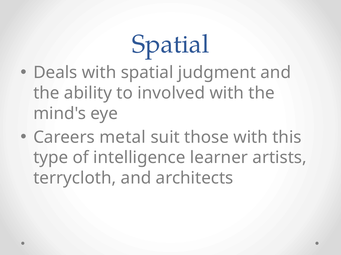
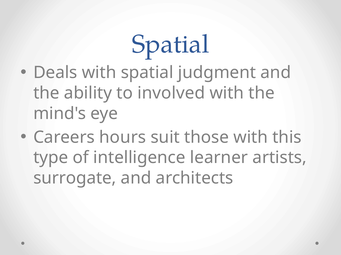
metal: metal -> hours
terrycloth: terrycloth -> surrogate
